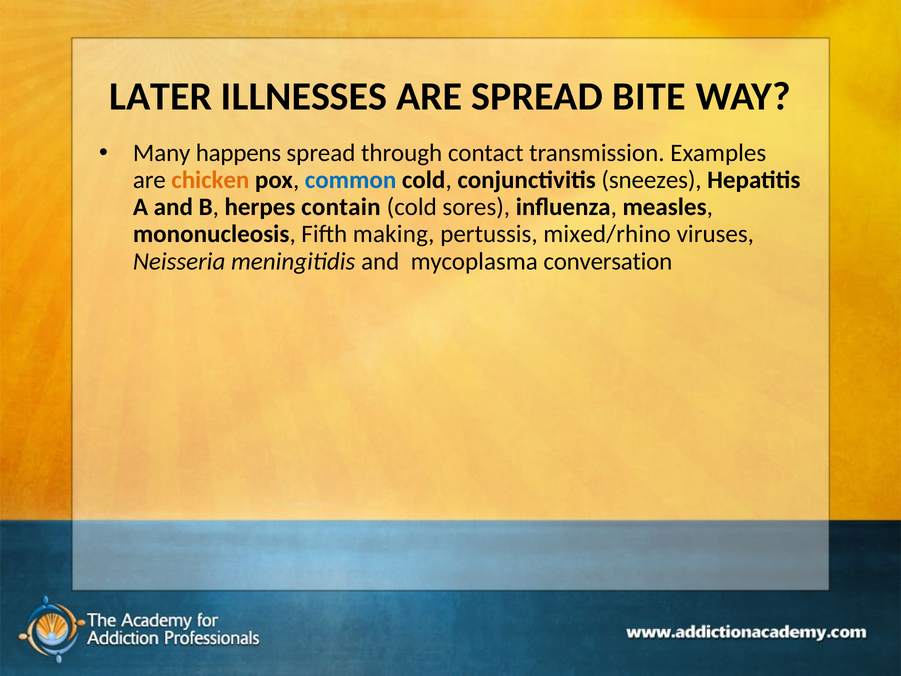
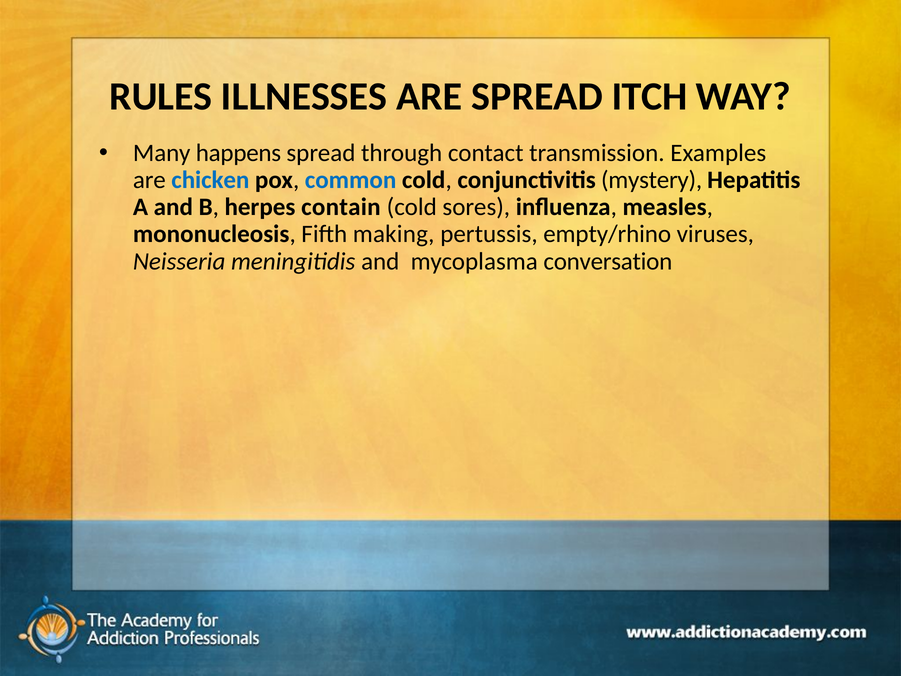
LATER: LATER -> RULES
BITE: BITE -> ITCH
chicken colour: orange -> blue
sneezes: sneezes -> mystery
mixed/rhino: mixed/rhino -> empty/rhino
